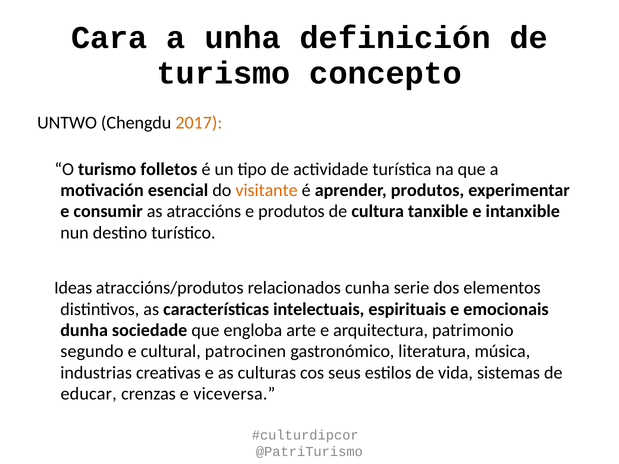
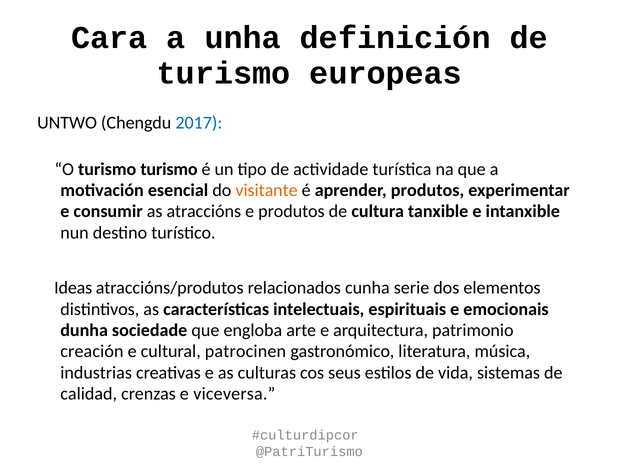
concepto: concepto -> europeas
2017 colour: orange -> blue
turismo folletos: folletos -> turismo
segundo: segundo -> creación
educar: educar -> calidad
